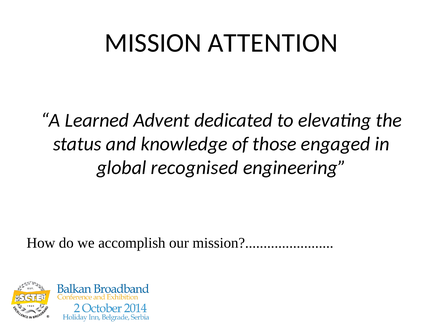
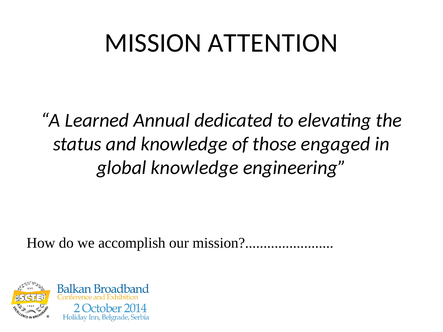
Advent: Advent -> Annual
global recognised: recognised -> knowledge
